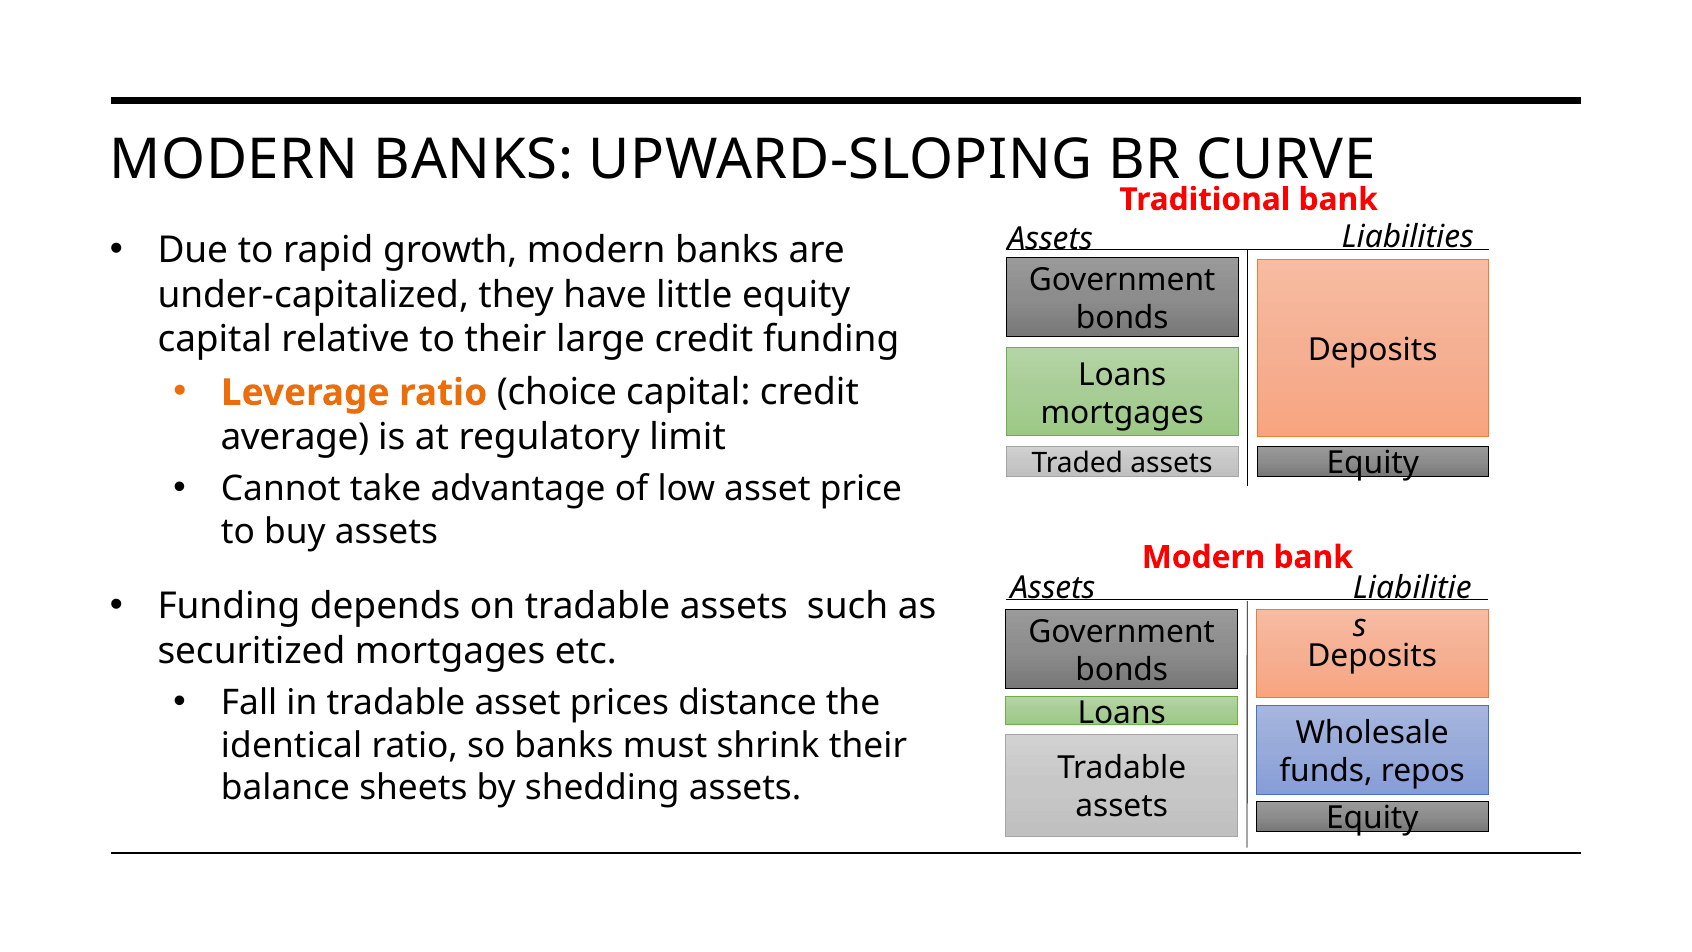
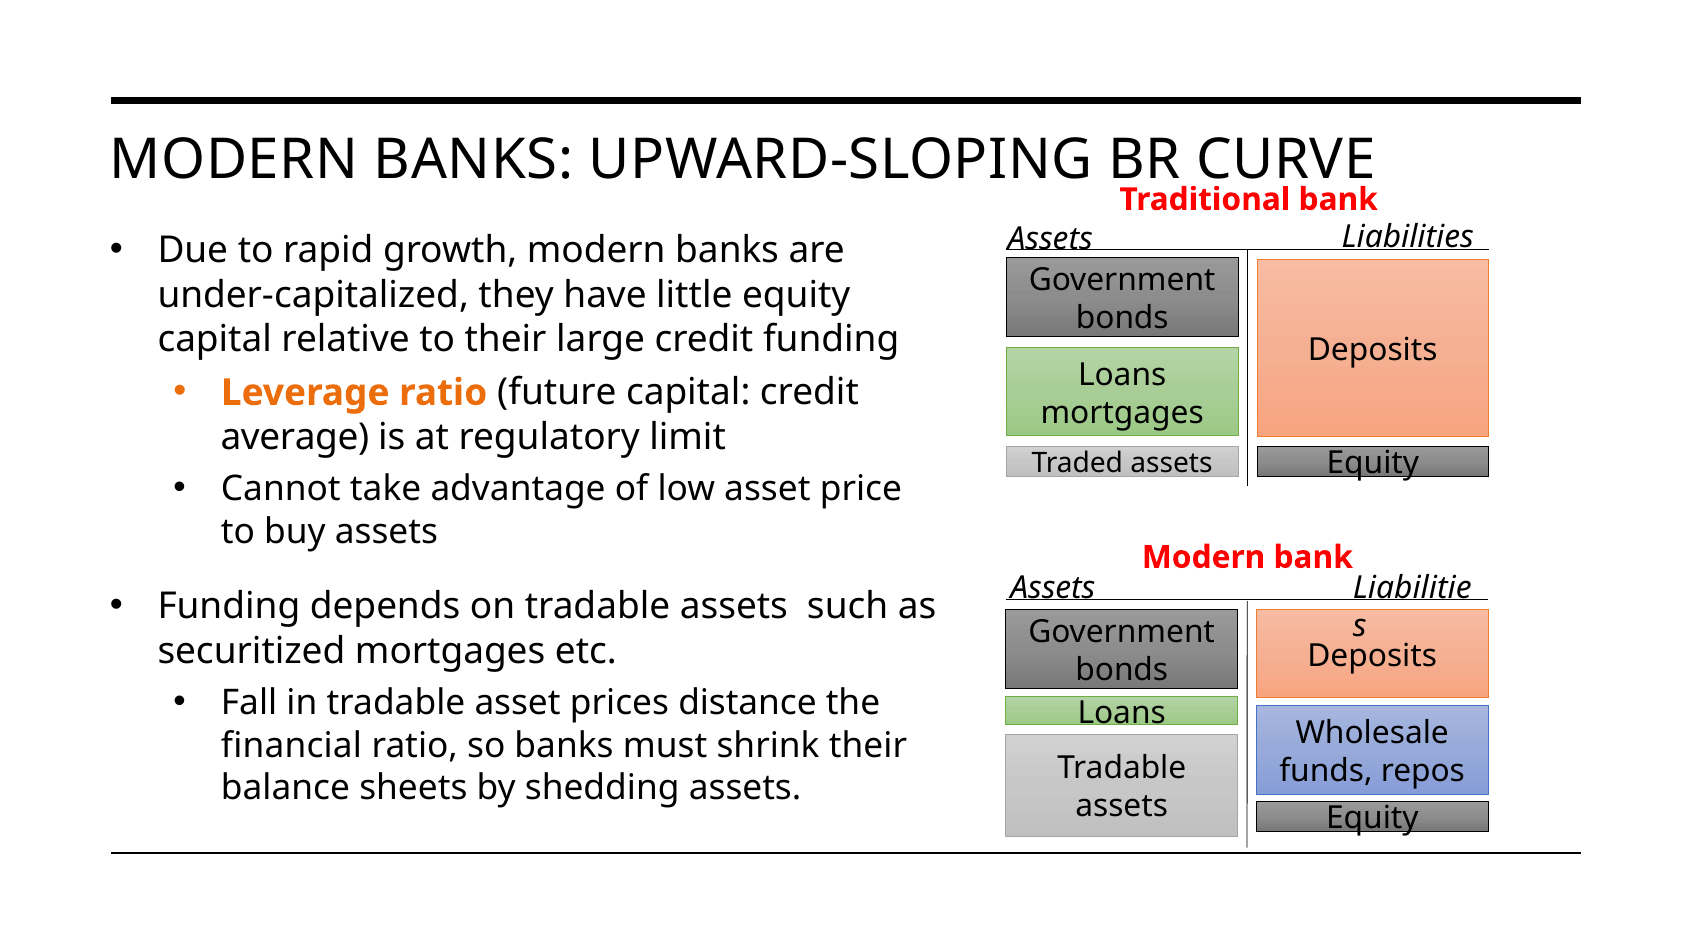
choice: choice -> future
identical: identical -> financial
